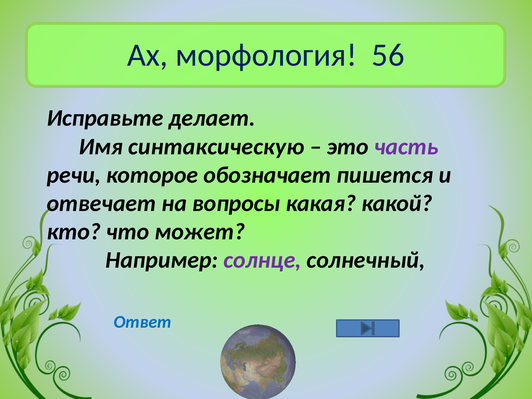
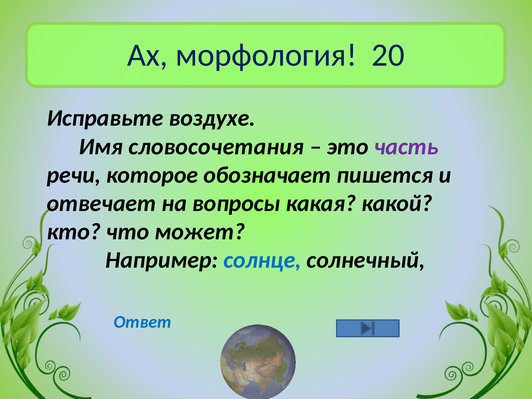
56: 56 -> 20
делает: делает -> воздухе
синтаксическую: синтаксическую -> словосочетания
солнце colour: purple -> blue
